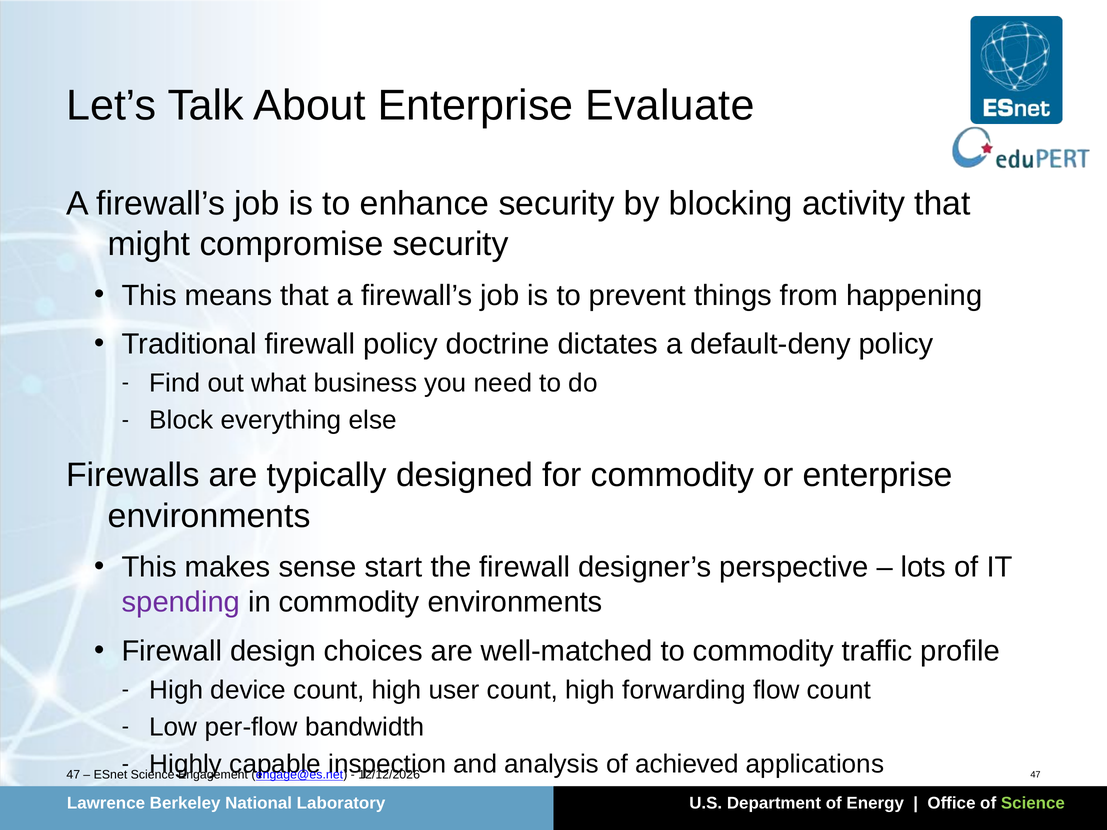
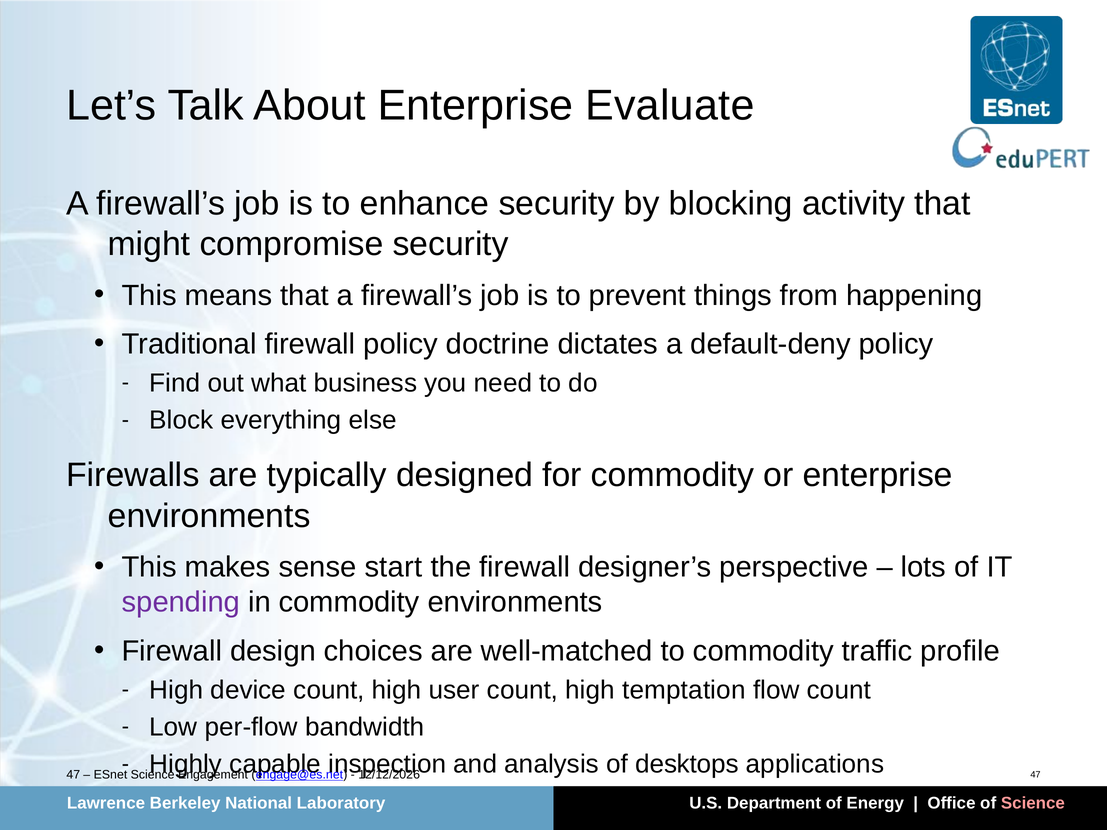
forwarding: forwarding -> temptation
achieved: achieved -> desktops
Science at (1033, 803) colour: light green -> pink
